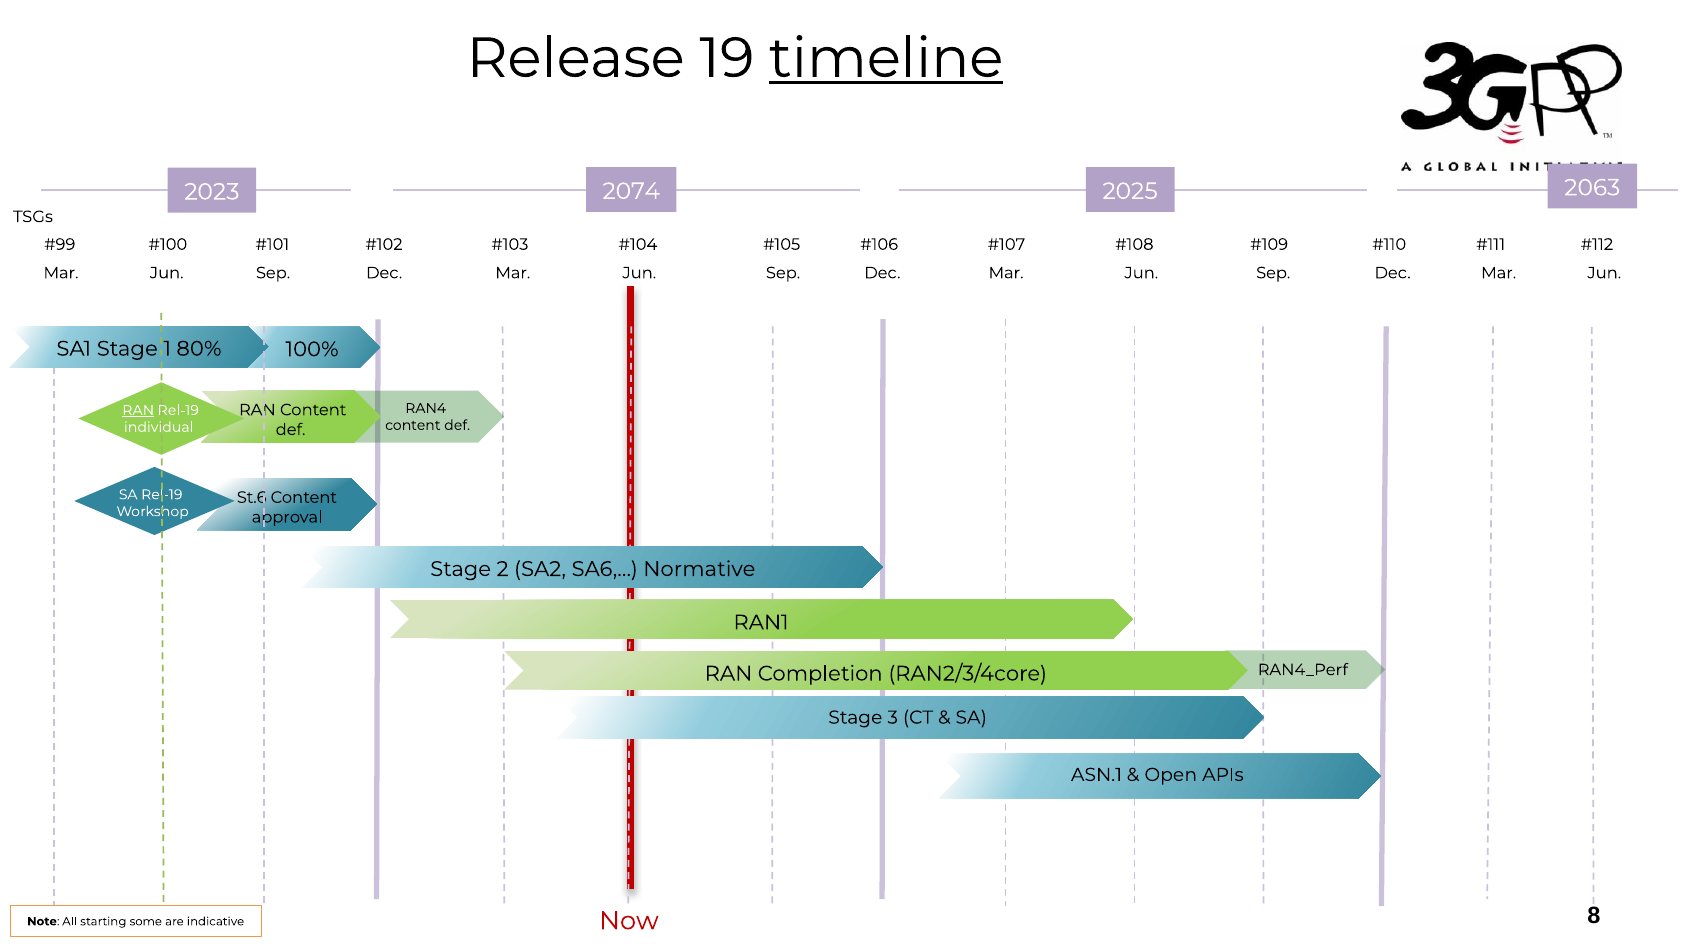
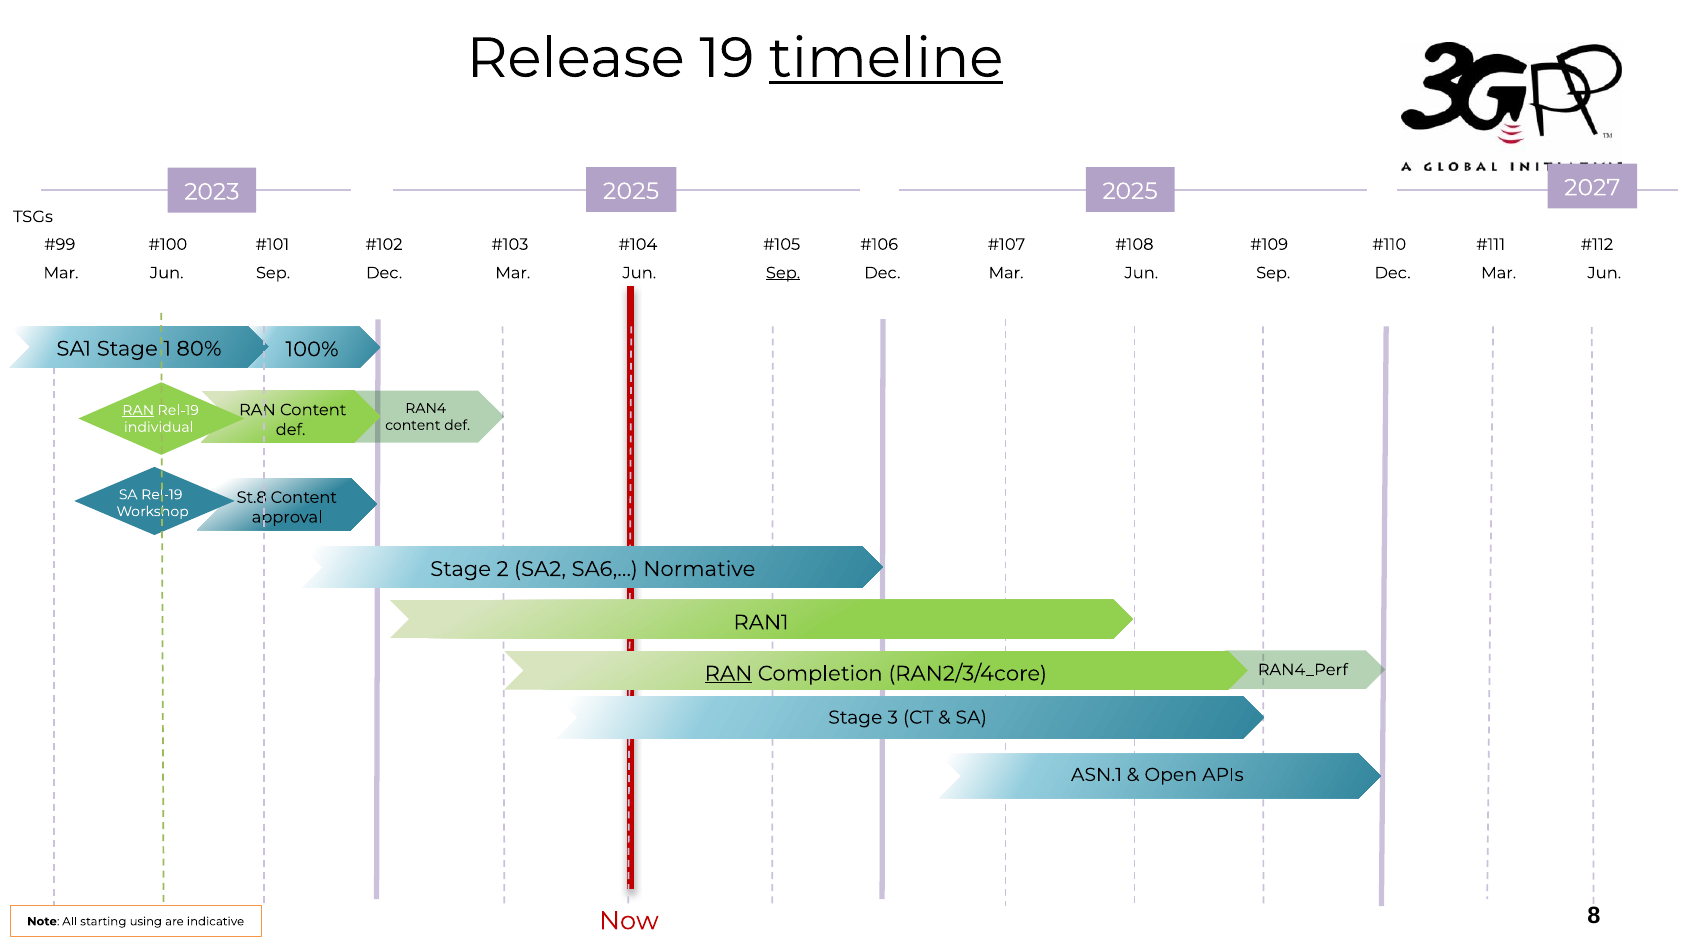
2063: 2063 -> 2027
2074 at (631, 191): 2074 -> 2025
Sep at (783, 273) underline: none -> present
St.6: St.6 -> St.8
RAN at (728, 673) underline: none -> present
some: some -> using
